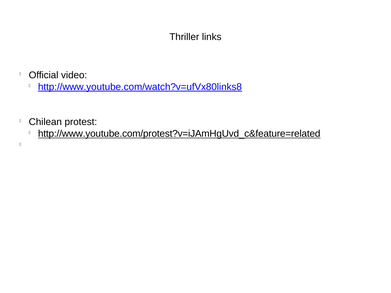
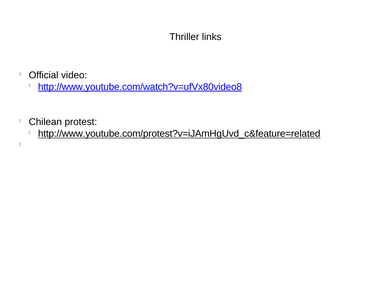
http://www.youtube.com/watch?v=ufVx80links8: http://www.youtube.com/watch?v=ufVx80links8 -> http://www.youtube.com/watch?v=ufVx80video8
